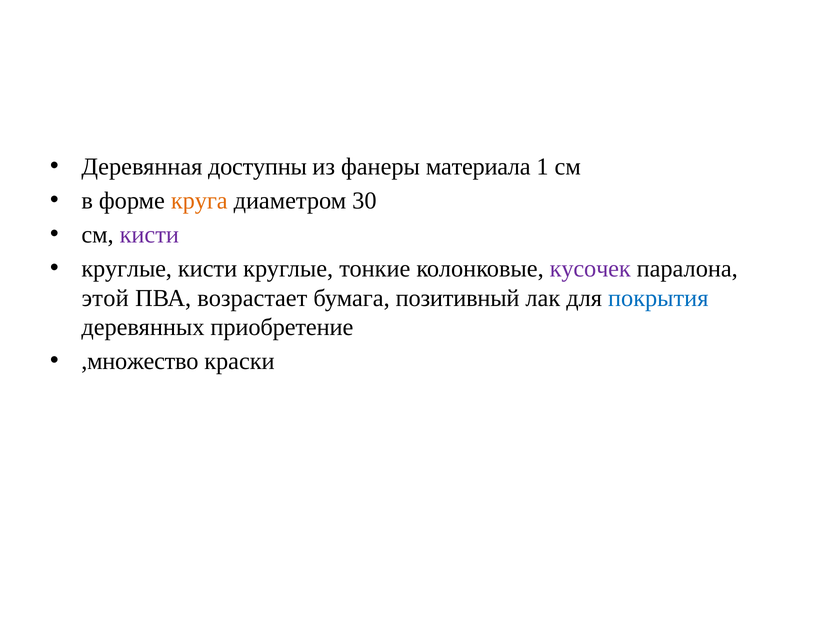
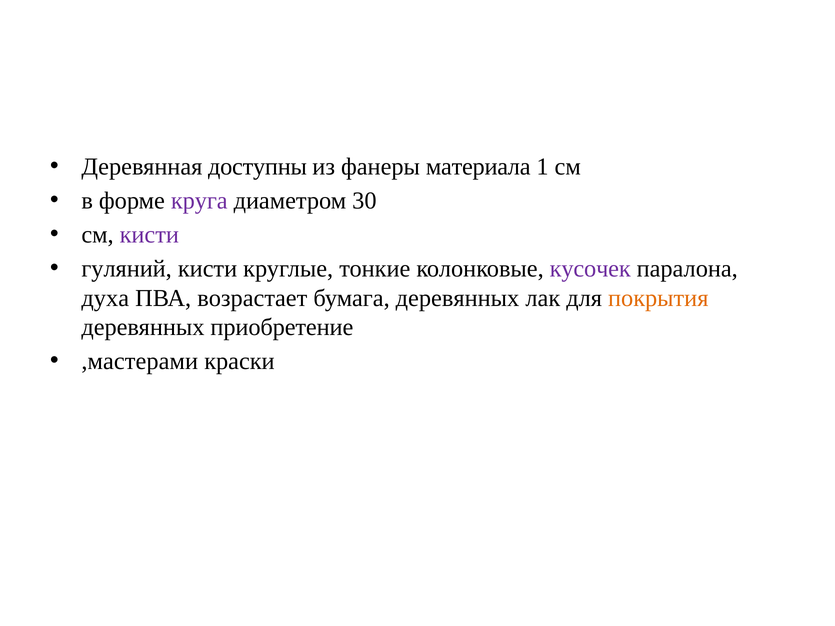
круга colour: orange -> purple
круглые at (127, 269): круглые -> гуляний
этой: этой -> духа
бумага позитивный: позитивный -> деревянных
покрытия colour: blue -> orange
,множество: ,множество -> ,мастерами
